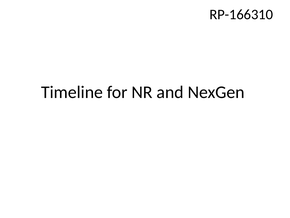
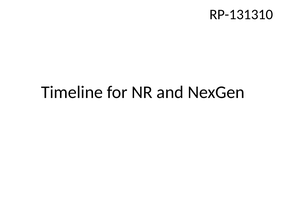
RP-166310: RP-166310 -> RP-131310
